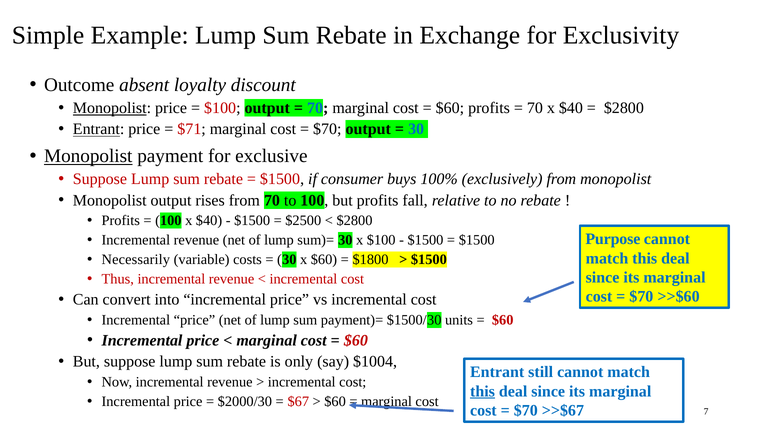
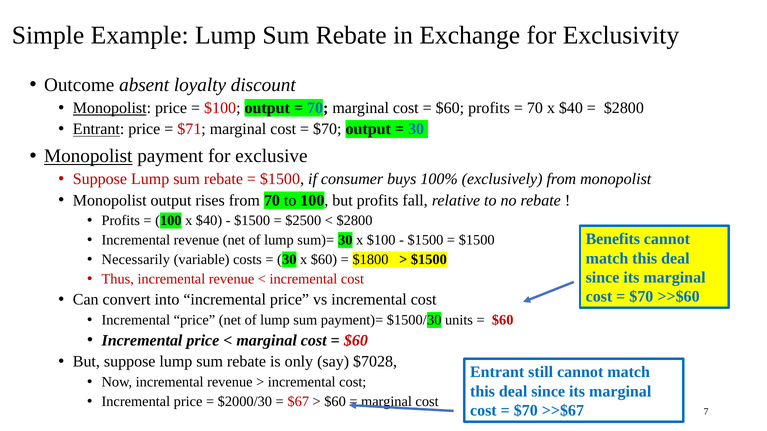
Purpose: Purpose -> Benefits
$1004: $1004 -> $7028
this at (482, 392) underline: present -> none
